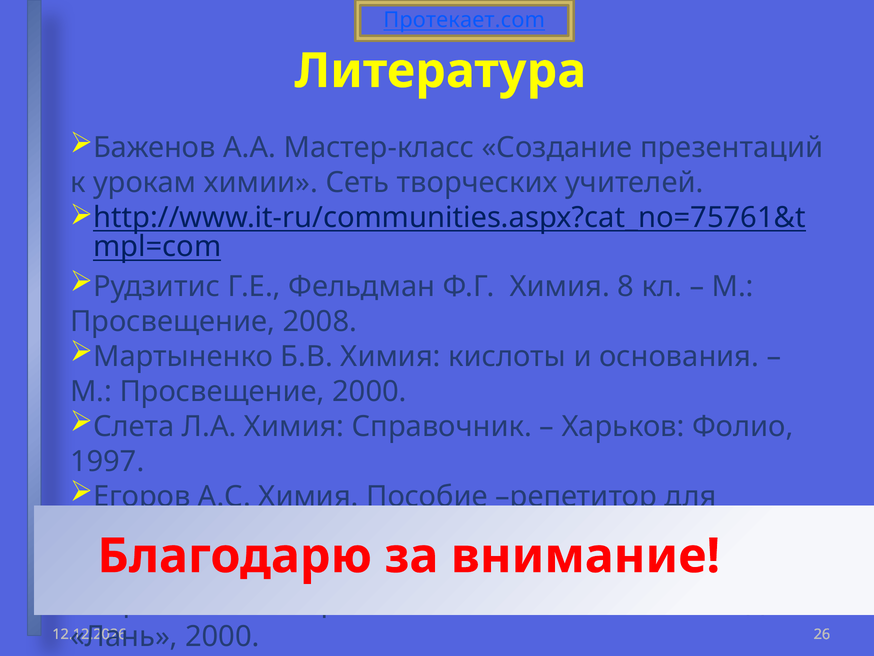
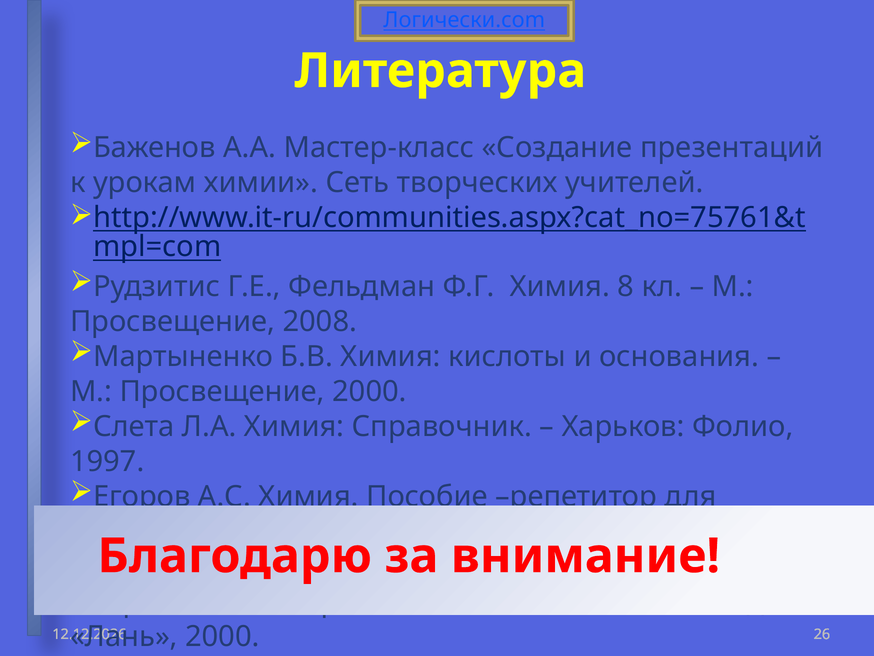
Протекает.com: Протекает.com -> Логически.com
